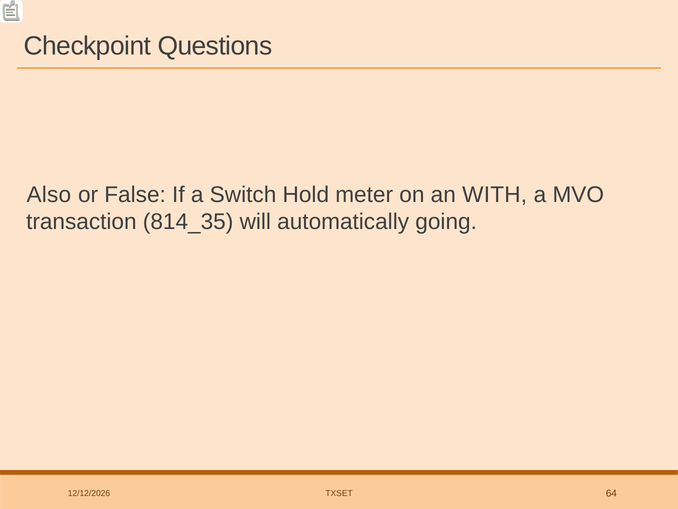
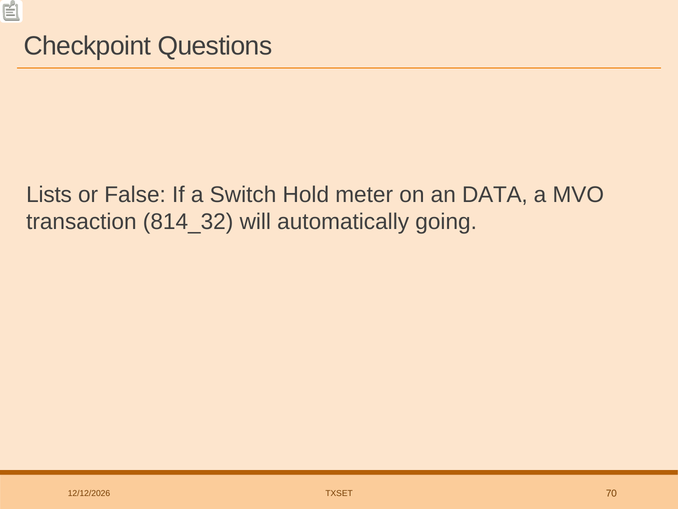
Also: Also -> Lists
WITH: WITH -> DATA
814_35: 814_35 -> 814_32
64: 64 -> 70
